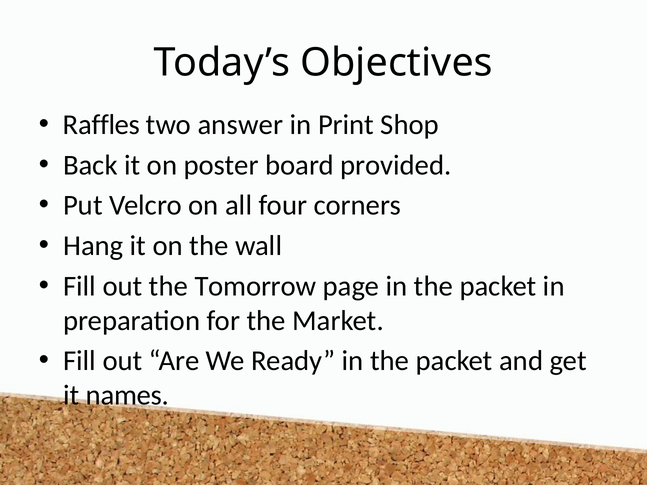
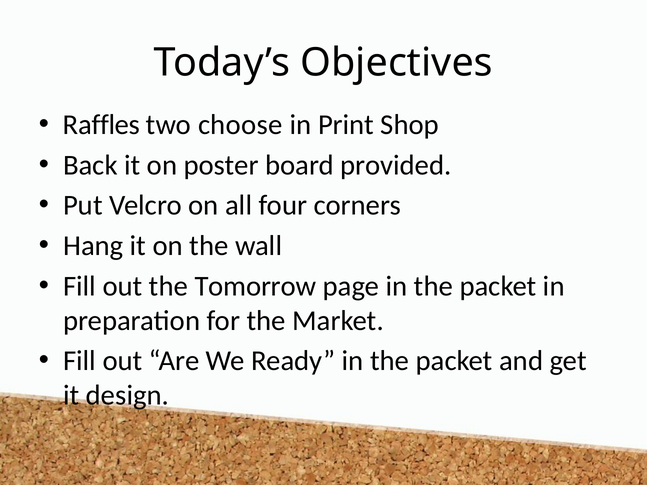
answer: answer -> choose
names: names -> design
